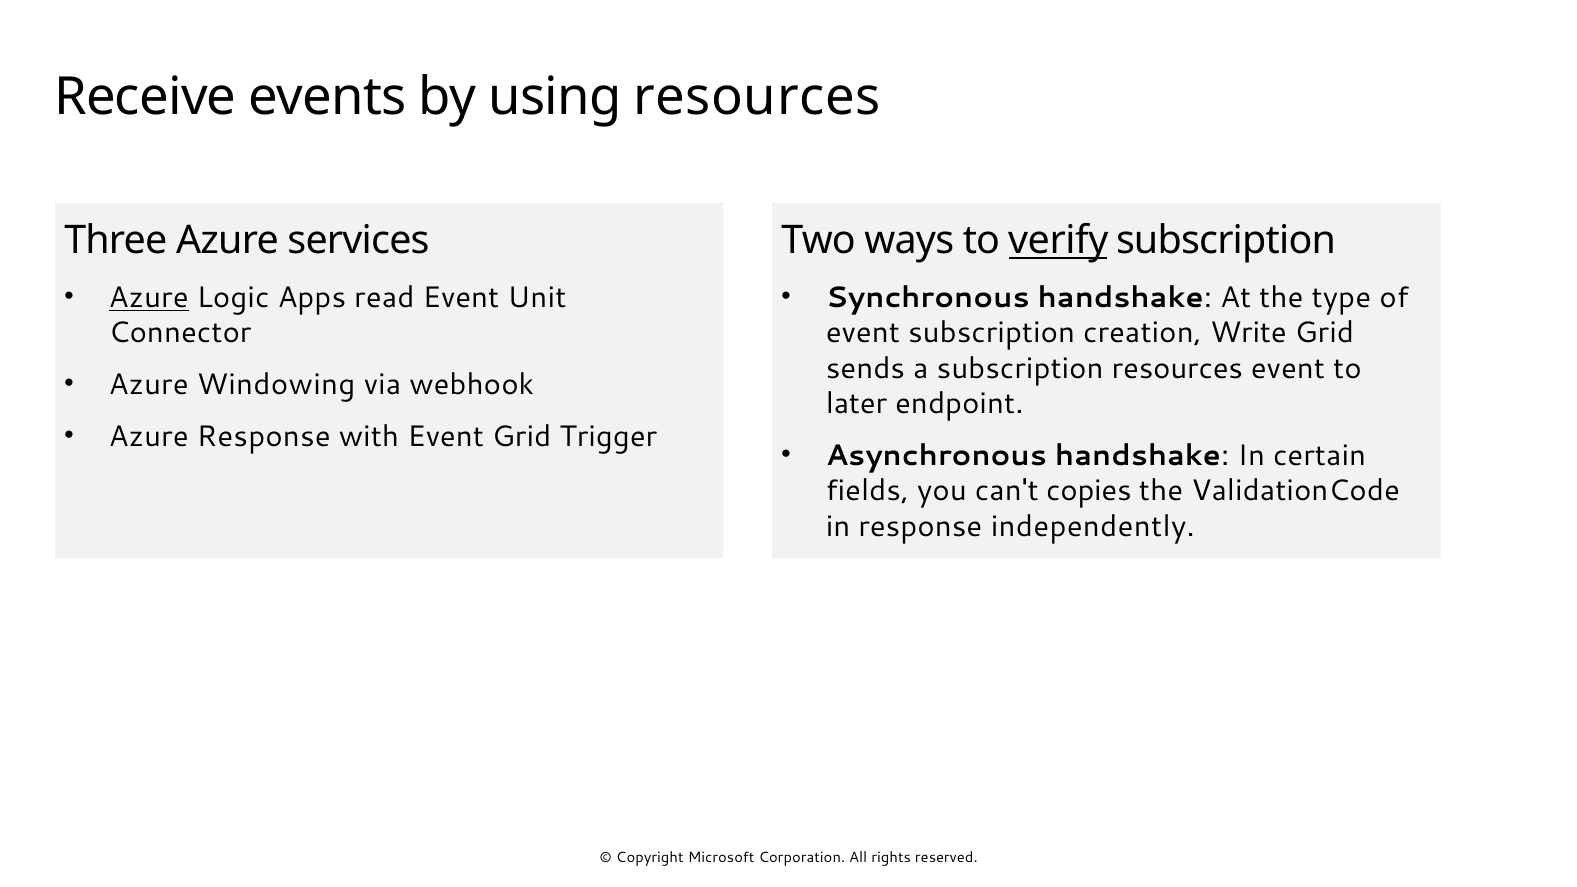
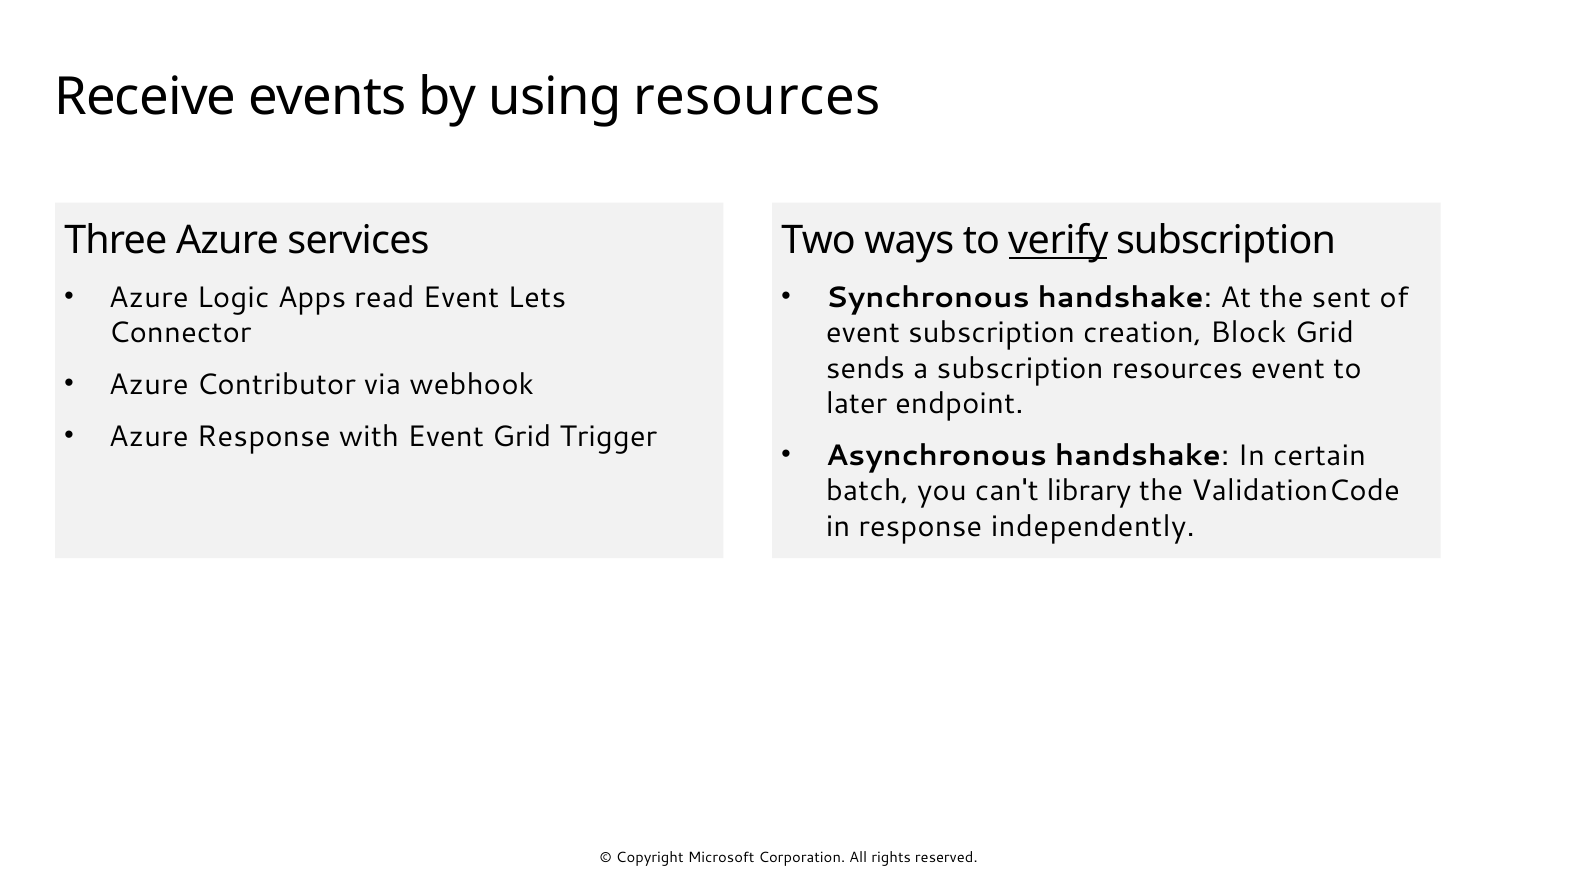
Azure at (149, 298) underline: present -> none
Unit: Unit -> Lets
type: type -> sent
Write: Write -> Block
Windowing: Windowing -> Contributor
fields: fields -> batch
copies: copies -> library
